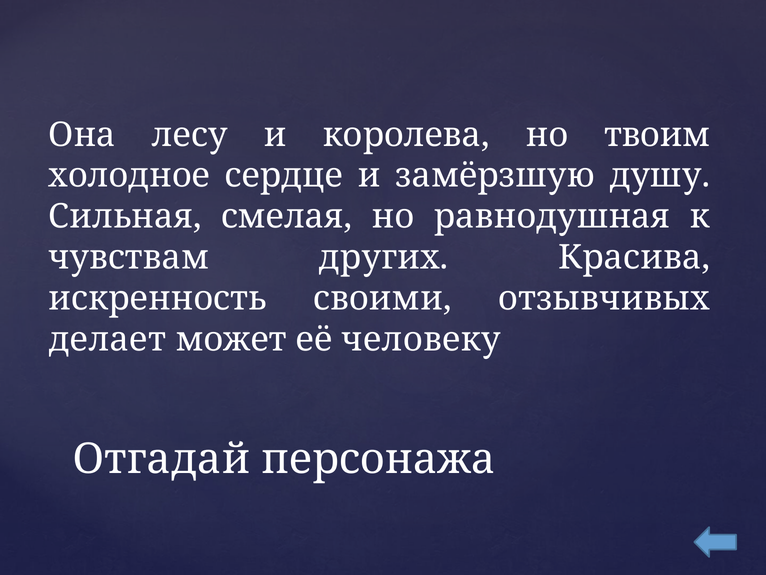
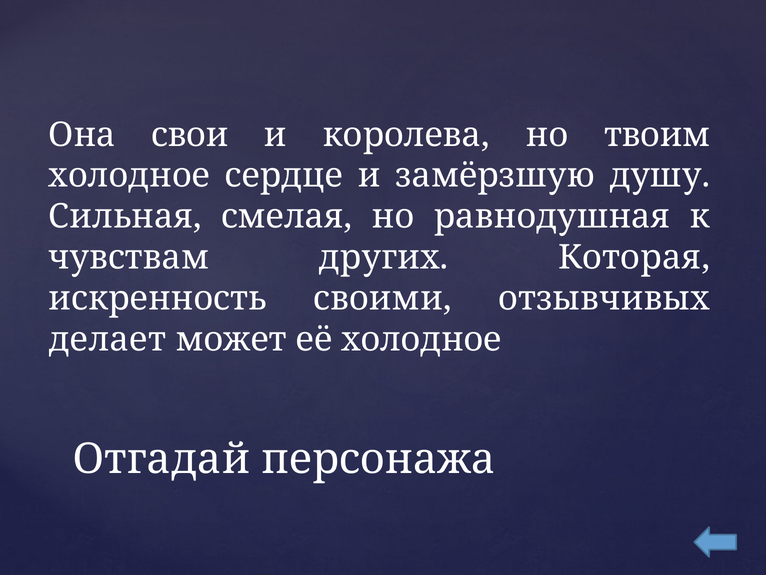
лесу: лесу -> свои
Красива: Красива -> Которая
её человеку: человеку -> холодное
